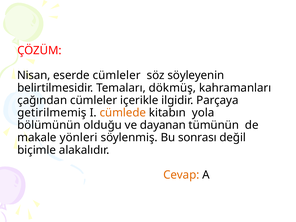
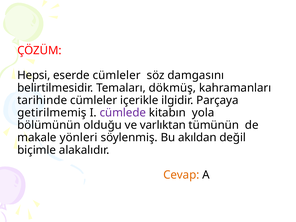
Nisan: Nisan -> Hepsi
söyleyenin: söyleyenin -> damgasını
çağından: çağından -> tarihinde
cümlede colour: orange -> purple
dayanan: dayanan -> varlıktan
sonrası: sonrası -> akıldan
